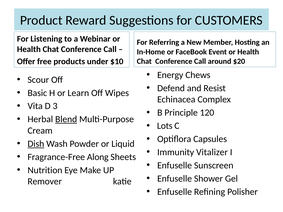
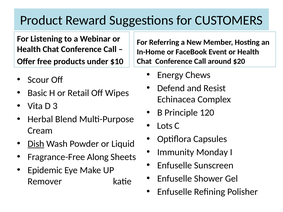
Learn: Learn -> Retail
Blend underline: present -> none
Vitalizer: Vitalizer -> Monday
Nutrition: Nutrition -> Epidemic
